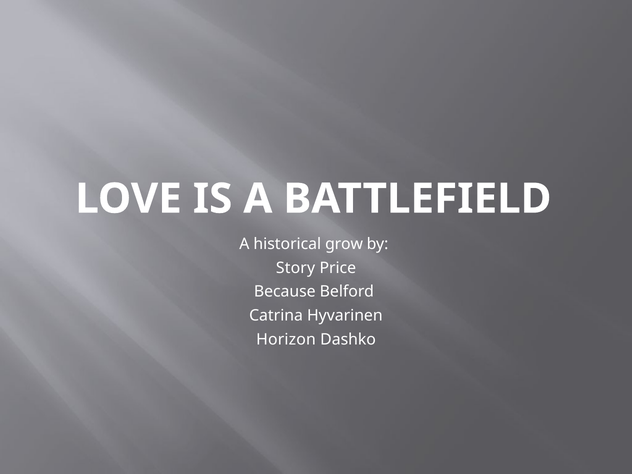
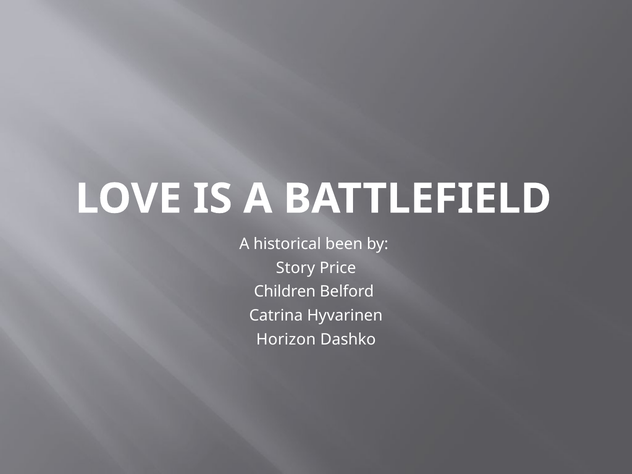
grow: grow -> been
Because: Because -> Children
